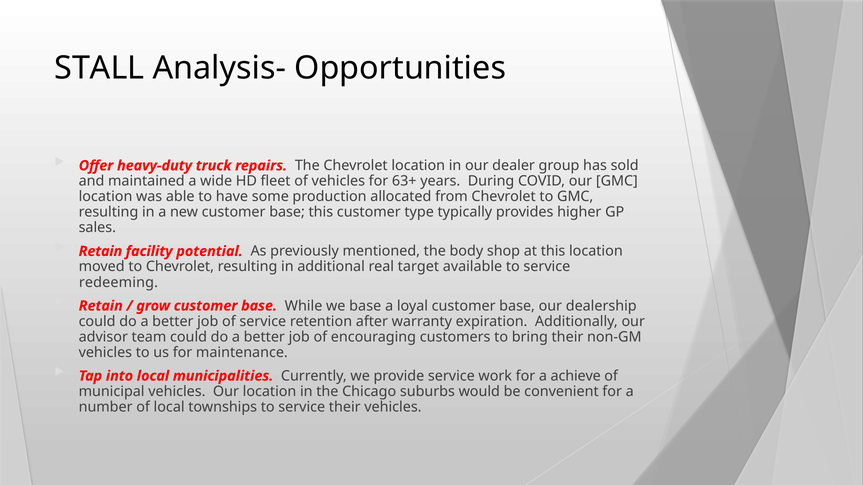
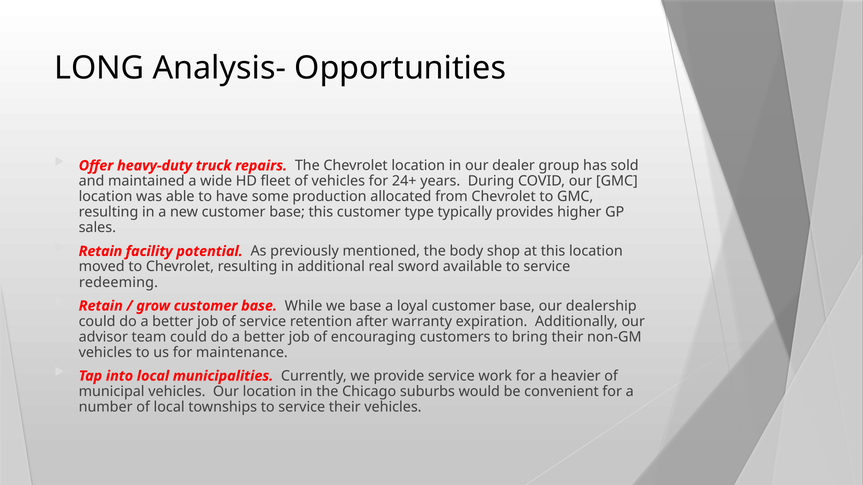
STALL: STALL -> LONG
63+: 63+ -> 24+
target: target -> sword
achieve: achieve -> heavier
